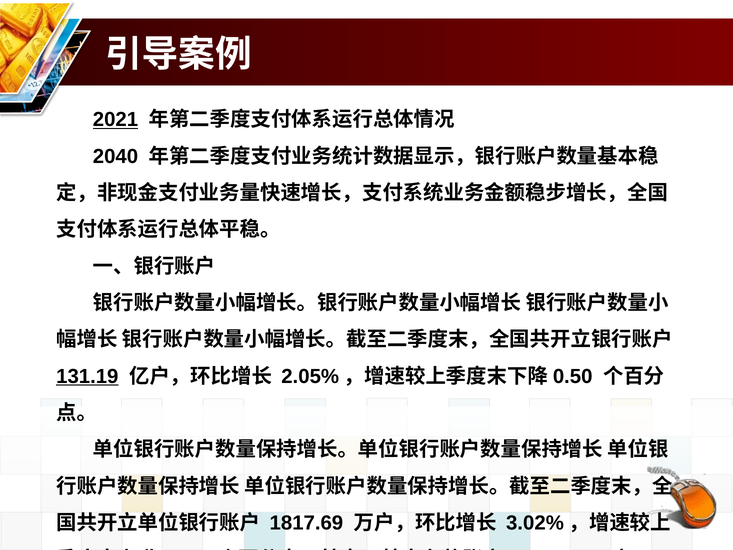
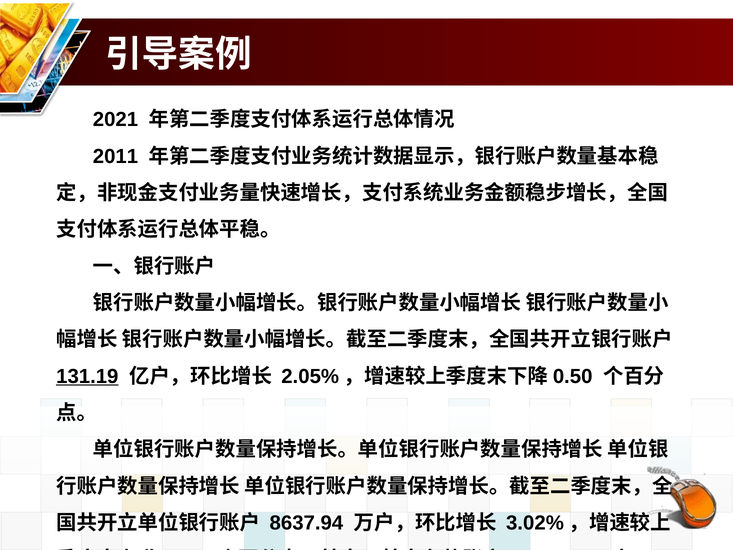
2021 underline: present -> none
2040: 2040 -> 2011
1817.69: 1817.69 -> 8637.94
